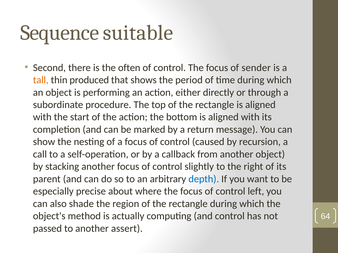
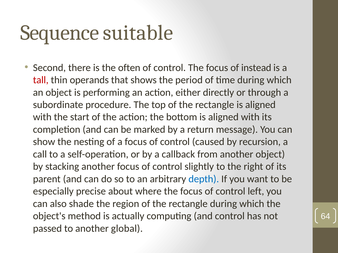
sender: sender -> instead
tall colour: orange -> red
produced: produced -> operands
assert: assert -> global
